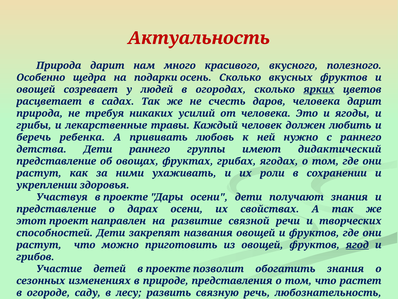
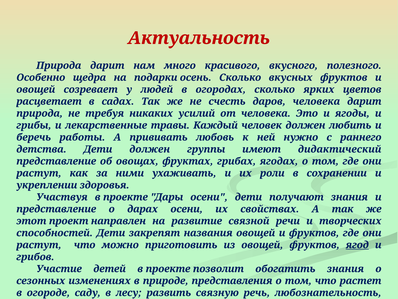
ярких underline: present -> none
ребенка: ребенка -> работы
Дети раннего: раннего -> должен
